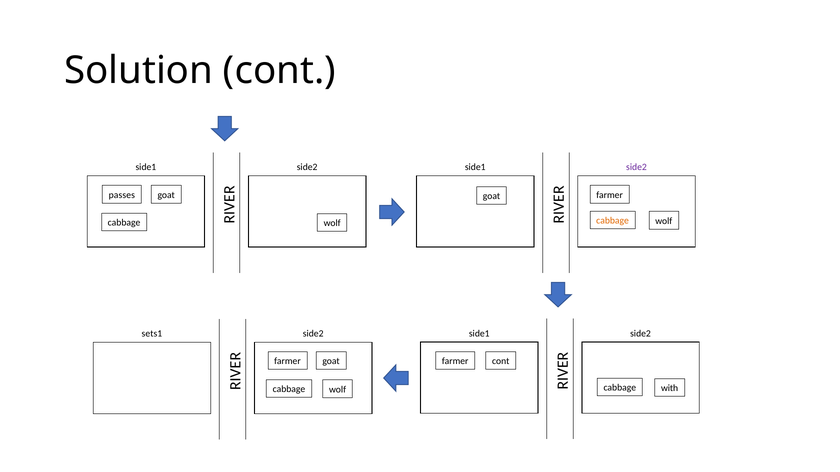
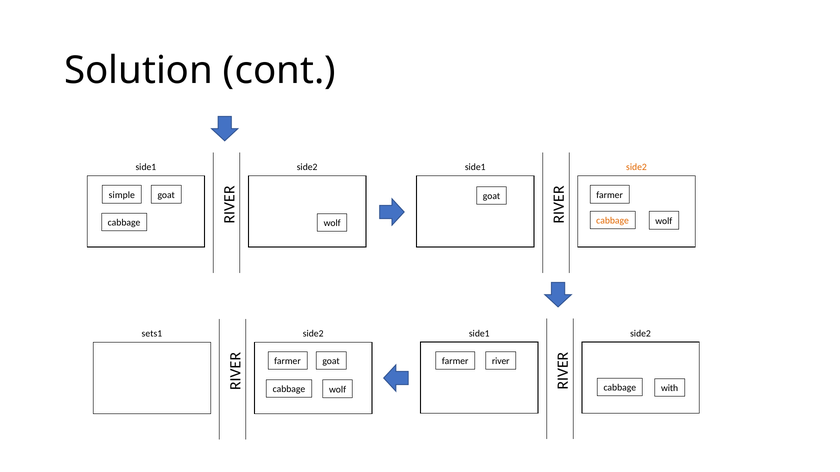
side2 at (636, 167) colour: purple -> orange
passes: passes -> simple
farmer cont: cont -> river
